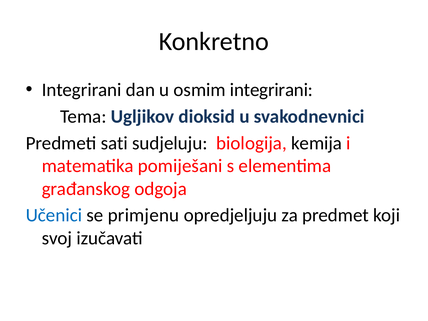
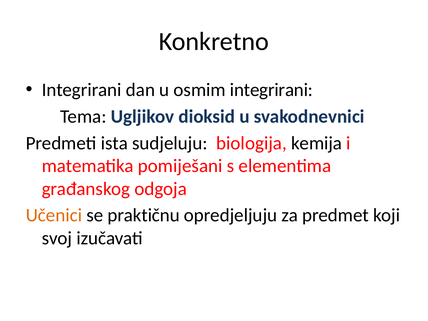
sati: sati -> ista
Učenici colour: blue -> orange
primjenu: primjenu -> praktičnu
